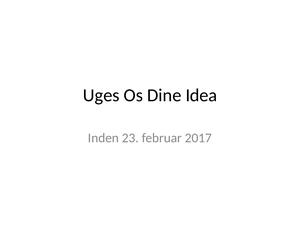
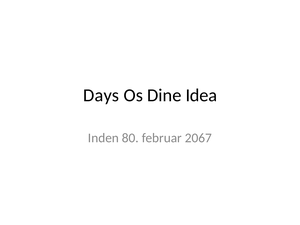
Uges: Uges -> Days
23: 23 -> 80
2017: 2017 -> 2067
